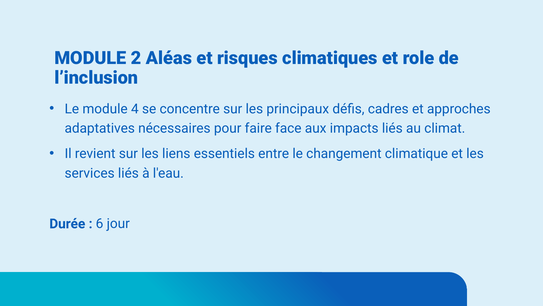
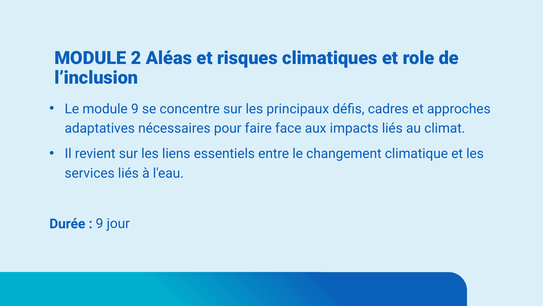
module 4: 4 -> 9
6 at (100, 223): 6 -> 9
